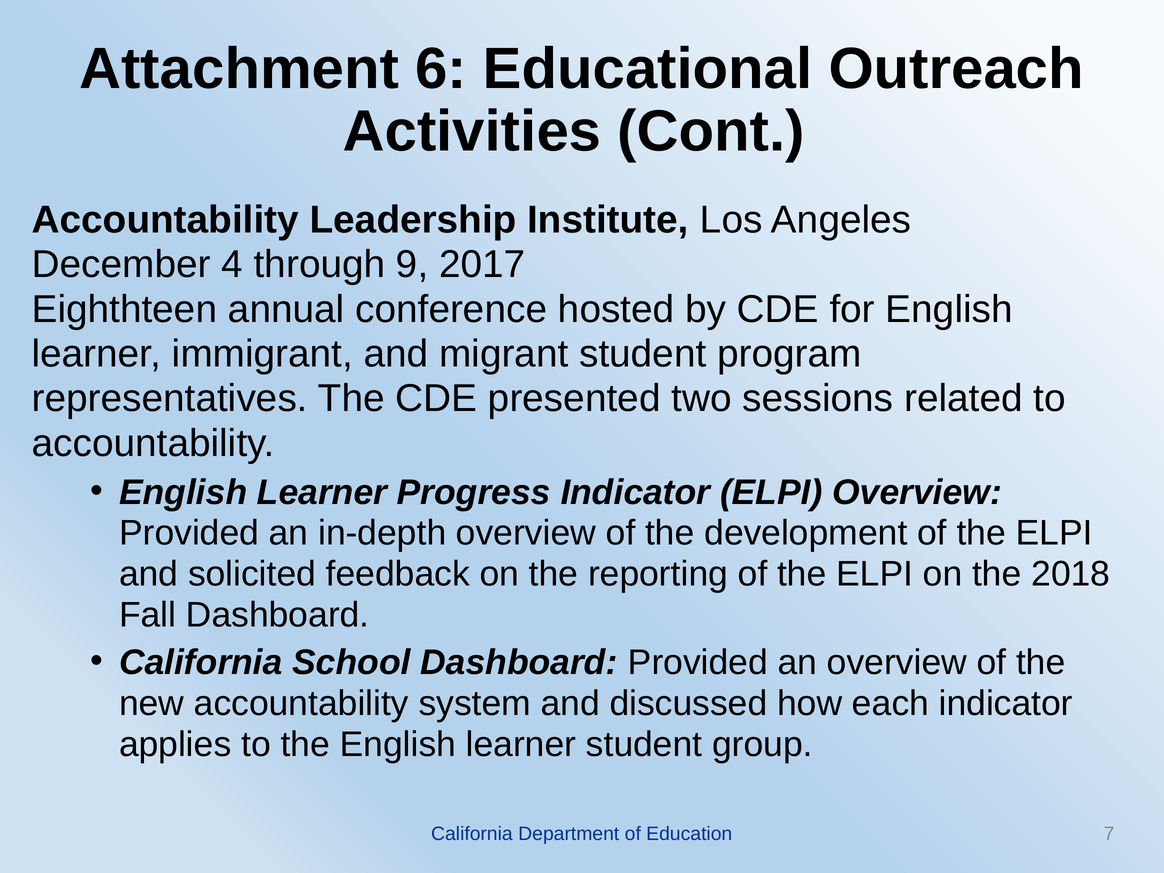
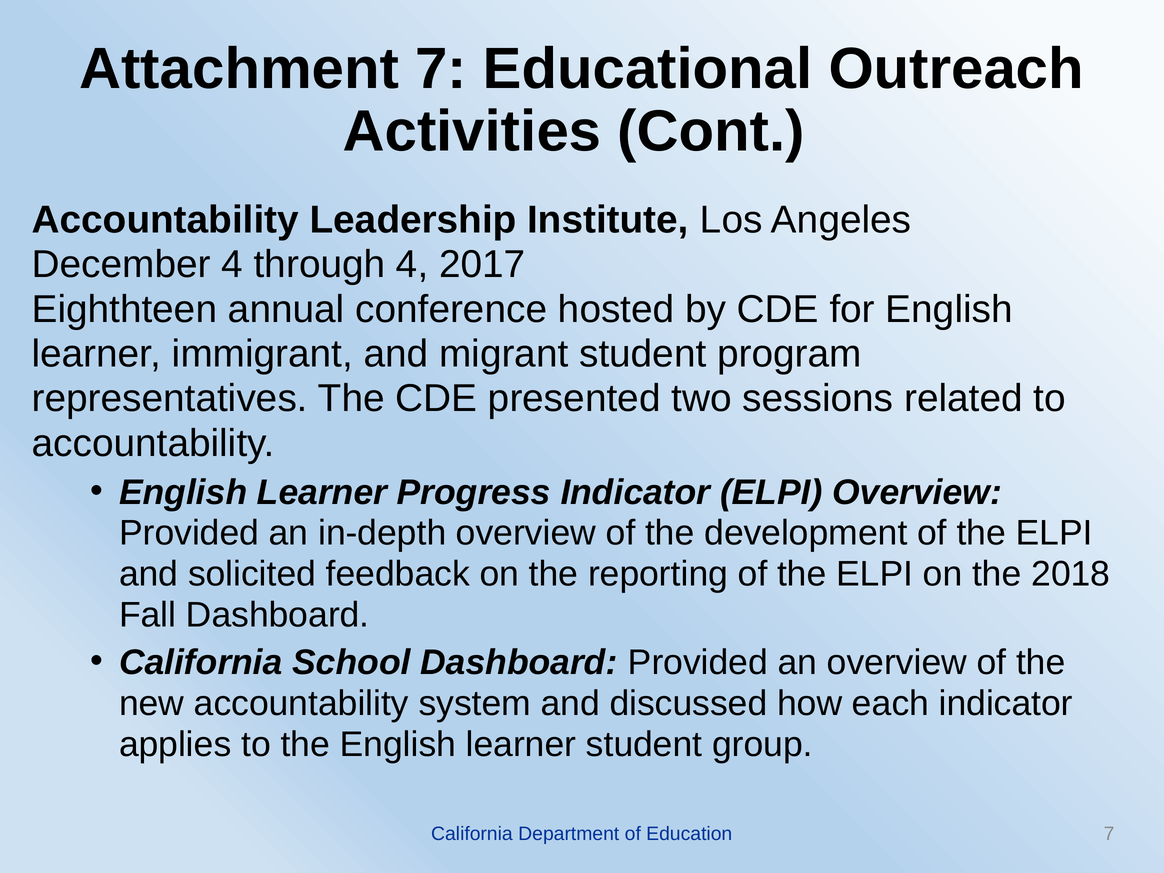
Attachment 6: 6 -> 7
through 9: 9 -> 4
